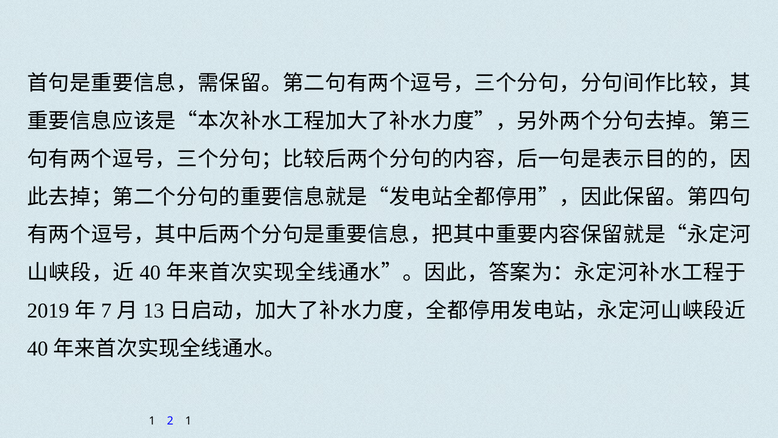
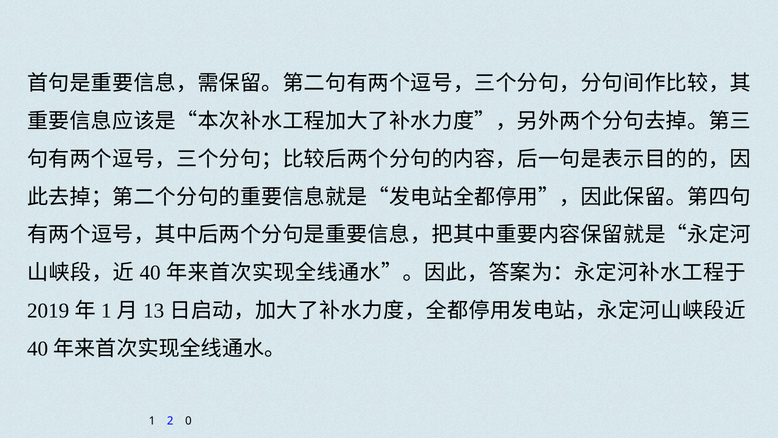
7 at (106, 311): 7 -> 1
2 1: 1 -> 0
